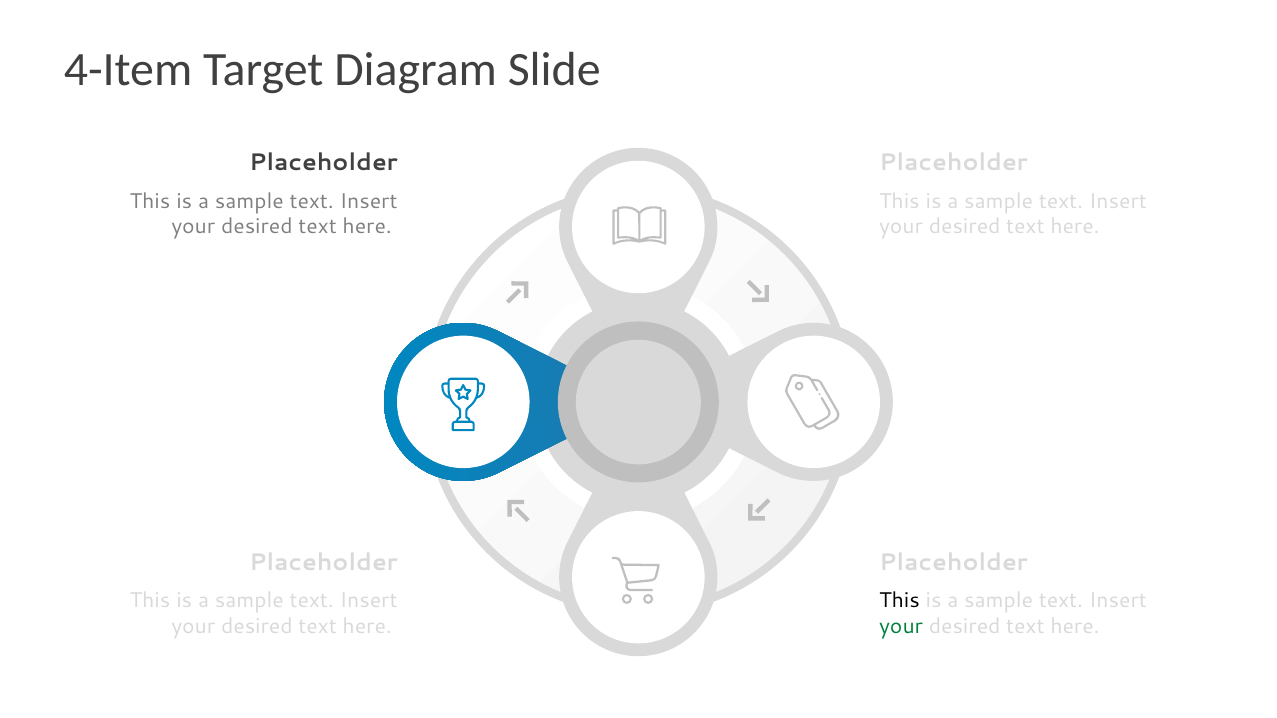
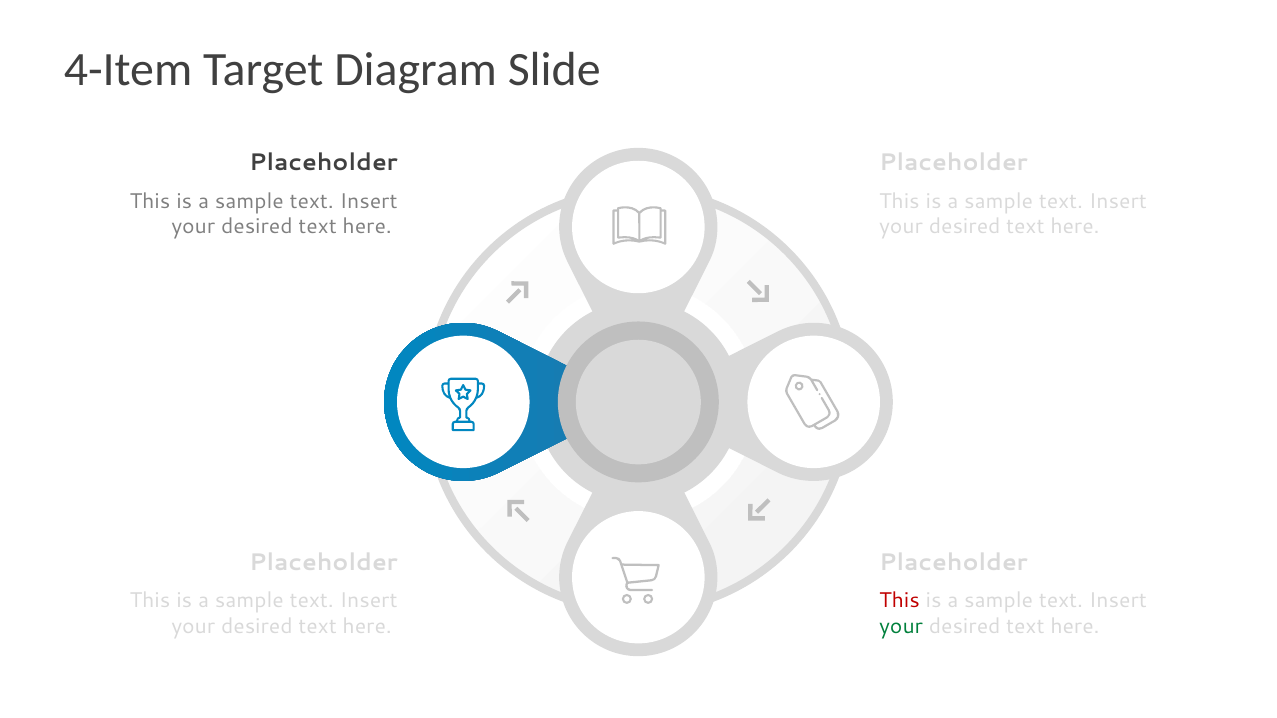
This at (899, 601) colour: black -> red
